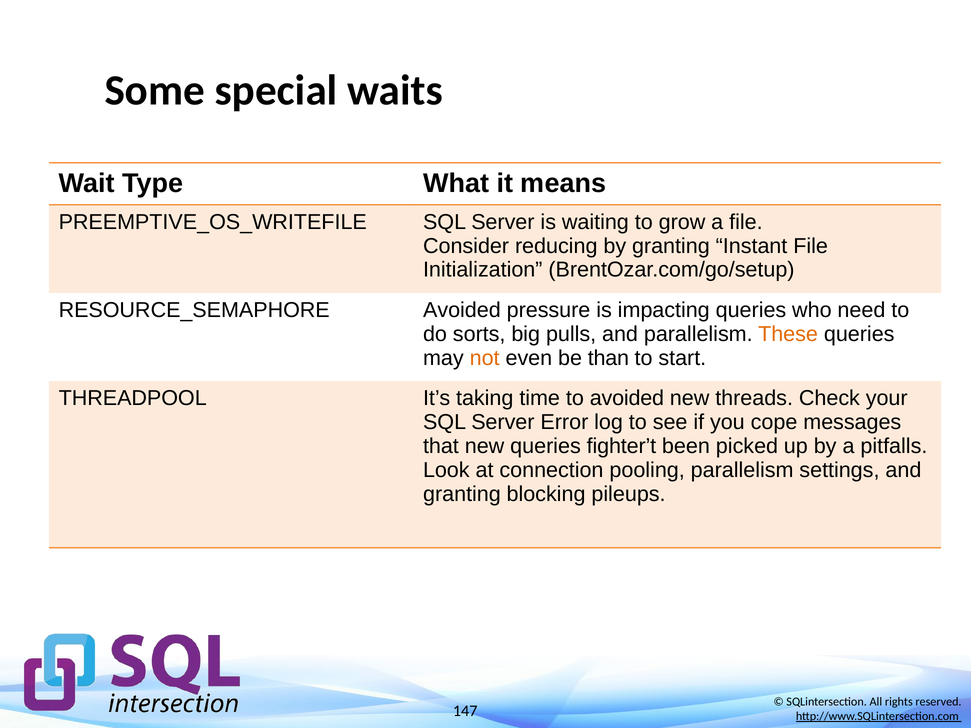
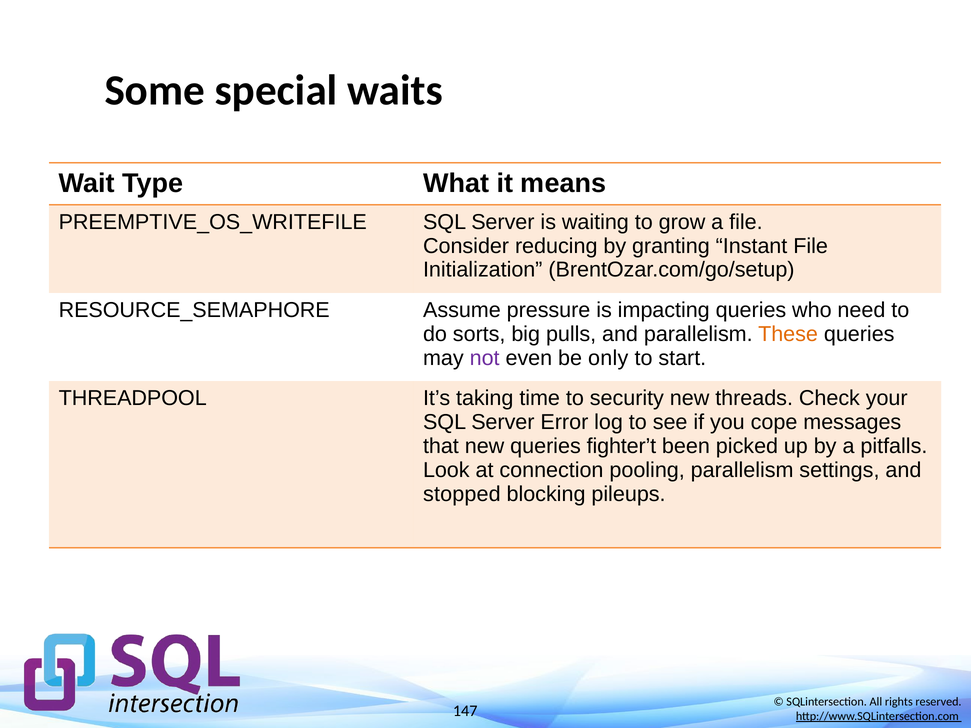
Avoided at (462, 310): Avoided -> Assume
not colour: orange -> purple
than: than -> only
to avoided: avoided -> security
granting at (462, 494): granting -> stopped
